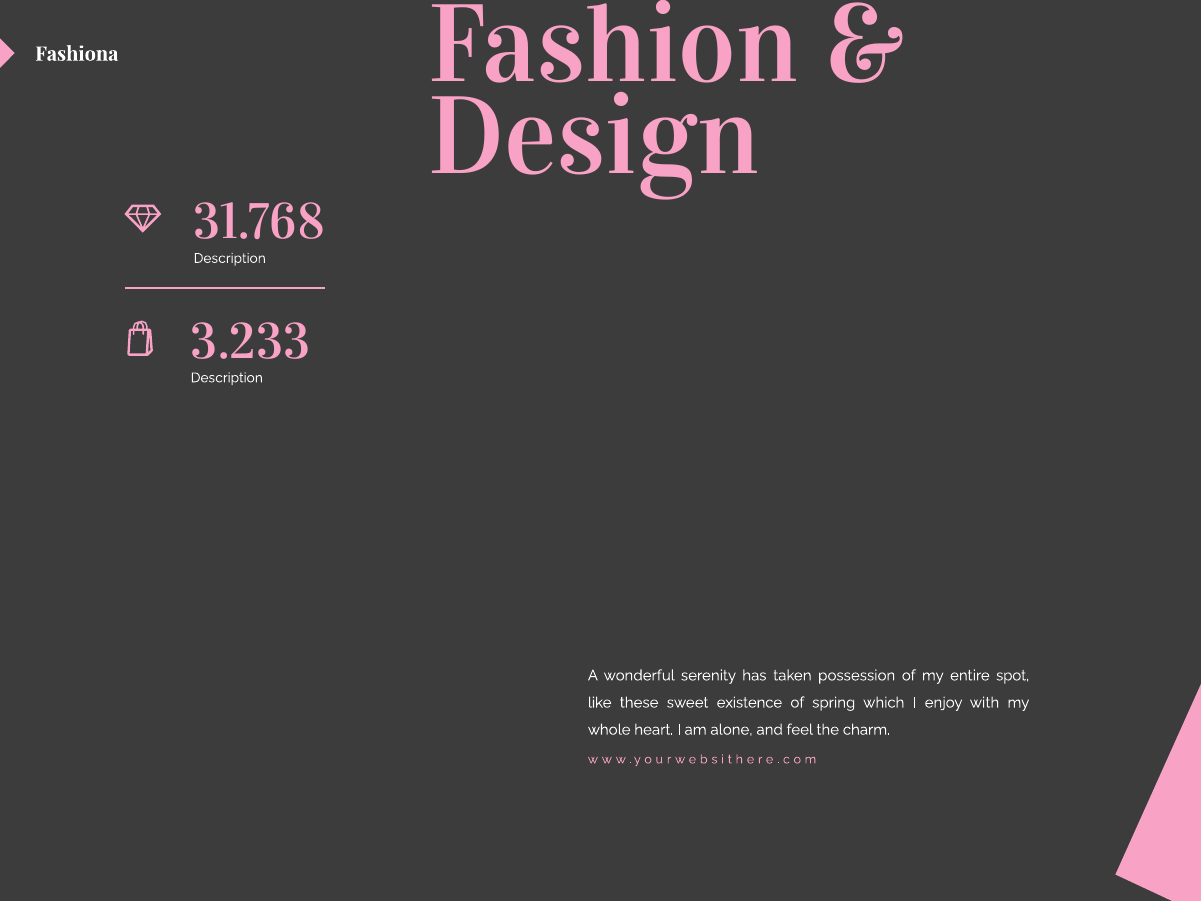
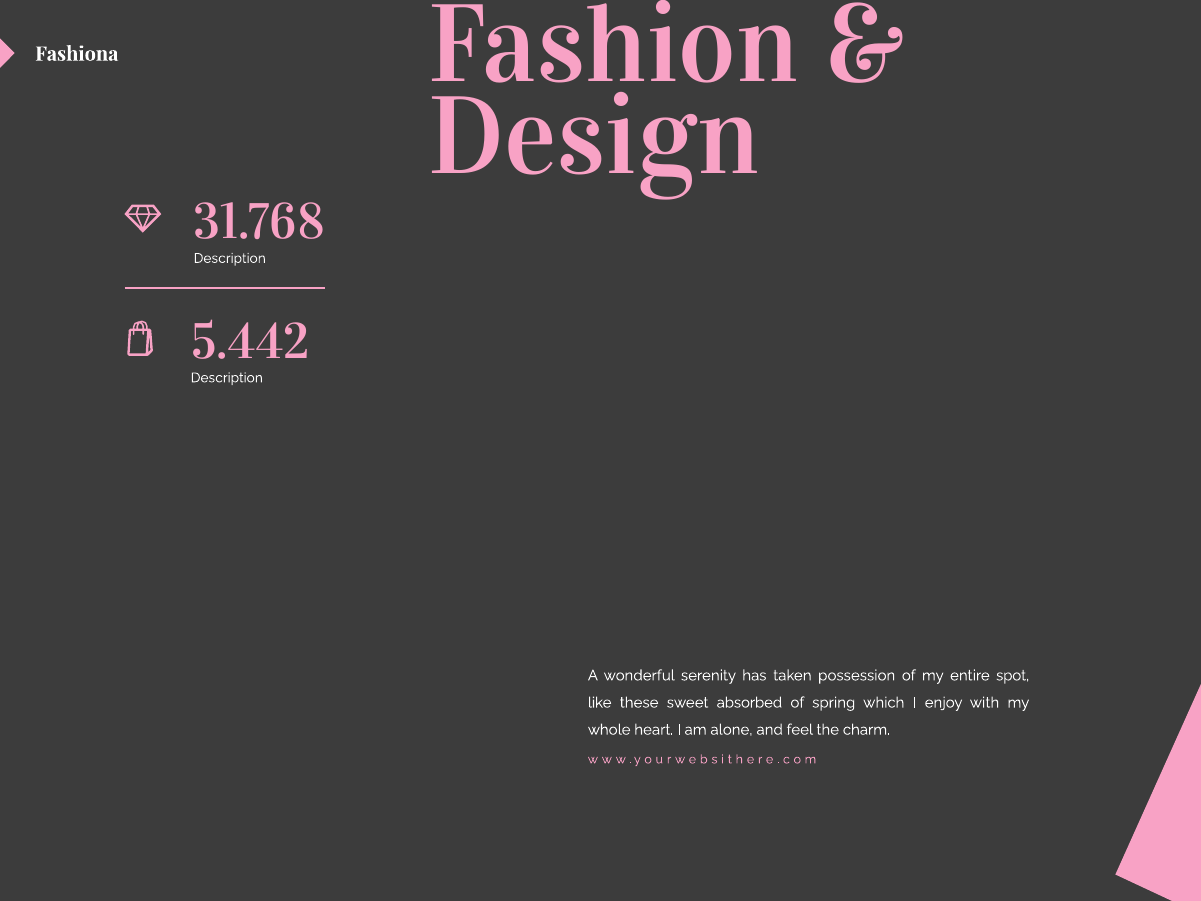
3.233: 3.233 -> 5.442
existence: existence -> absorbed
